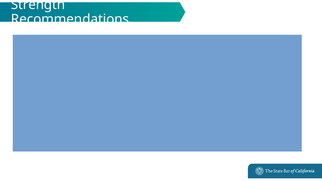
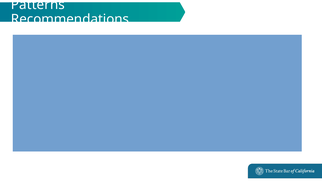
Strength: Strength -> Patterns
